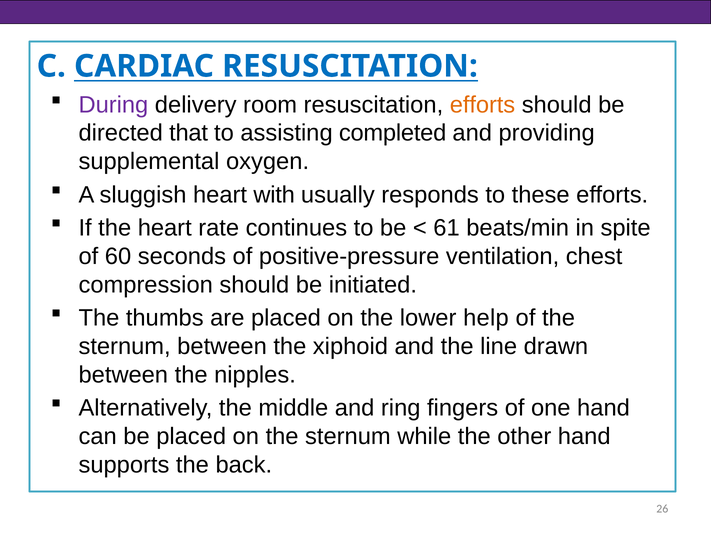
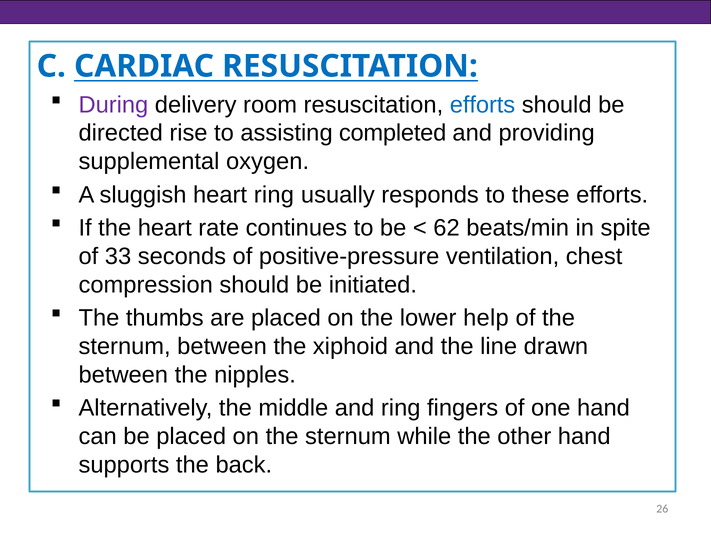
efforts at (482, 105) colour: orange -> blue
that: that -> rise
heart with: with -> ring
61: 61 -> 62
60: 60 -> 33
